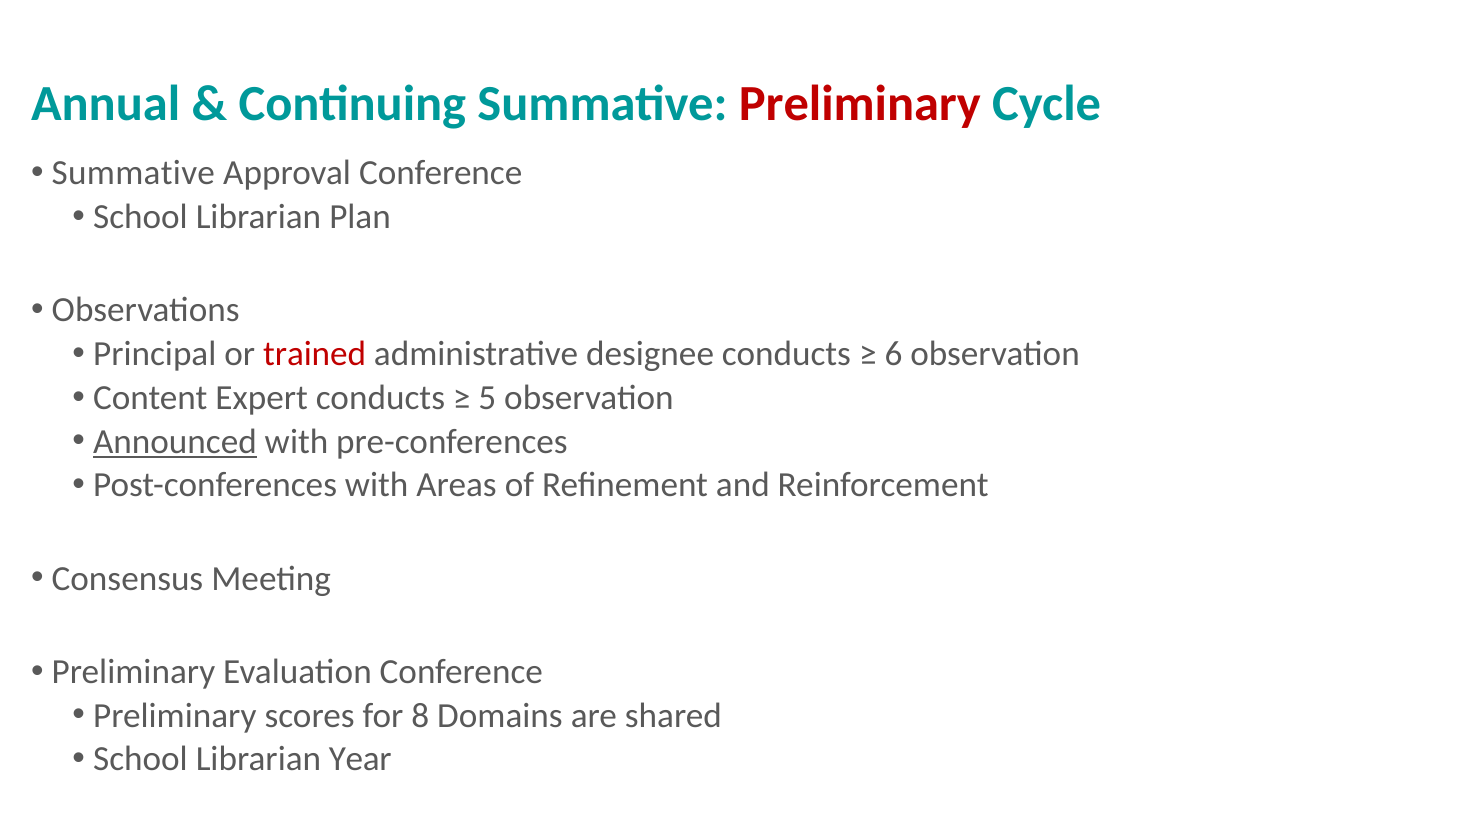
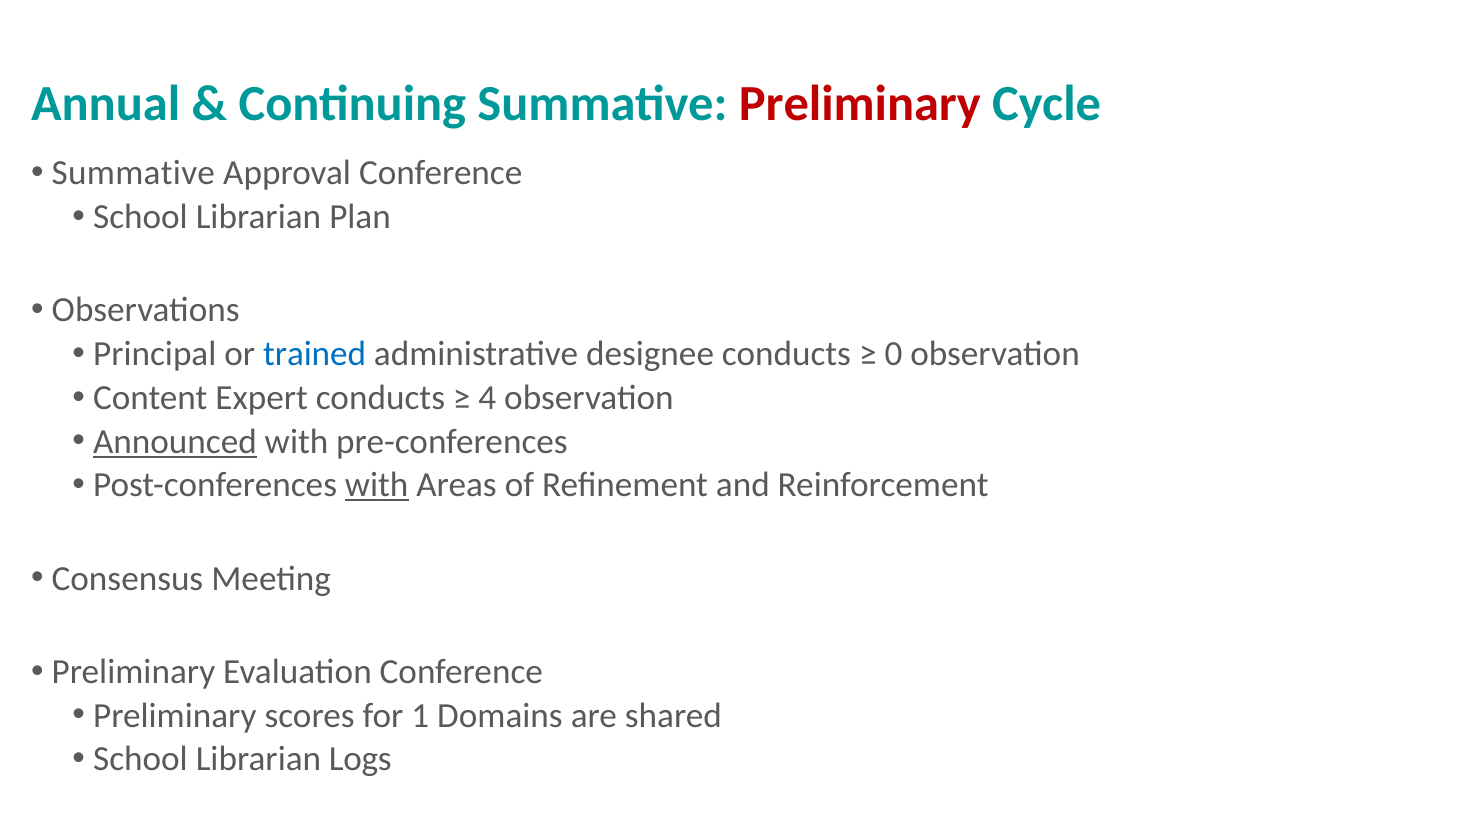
trained colour: red -> blue
6: 6 -> 0
5: 5 -> 4
with at (377, 485) underline: none -> present
8: 8 -> 1
Year: Year -> Logs
